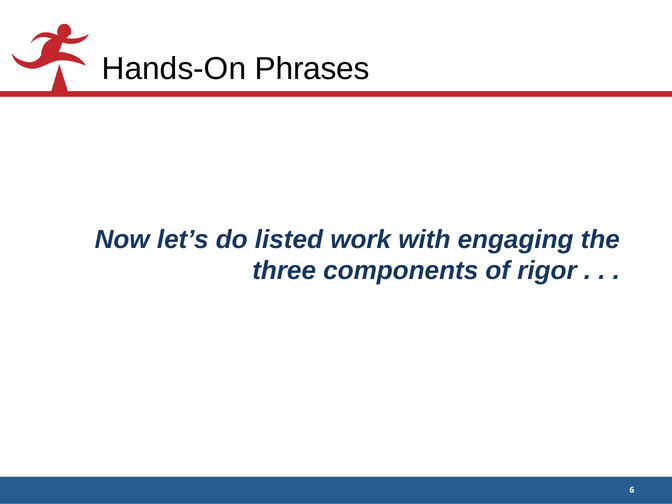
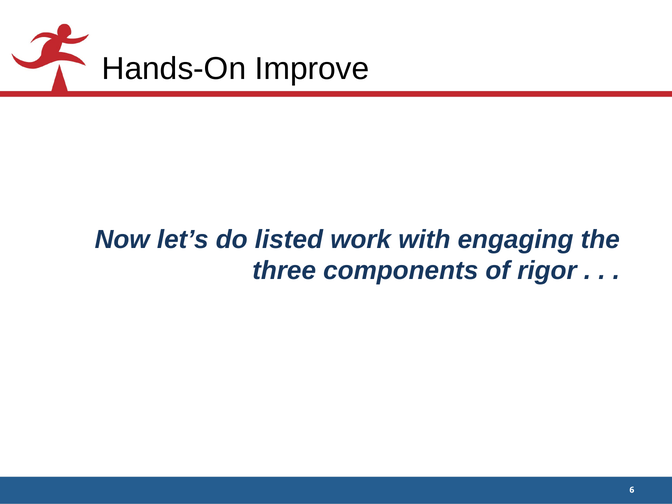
Phrases: Phrases -> Improve
